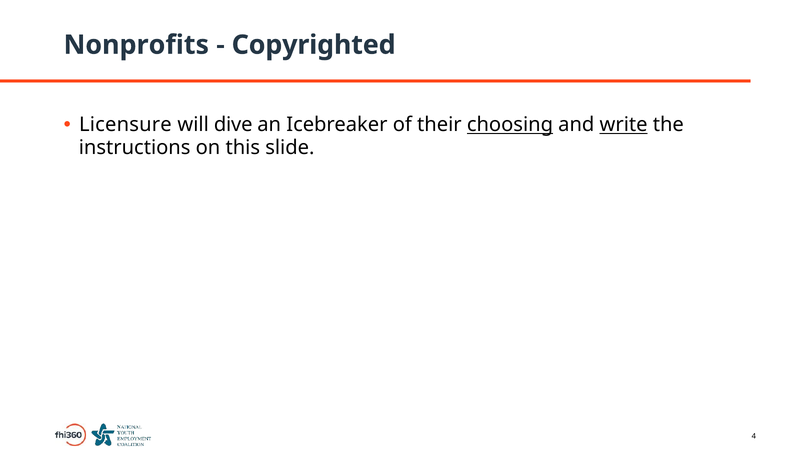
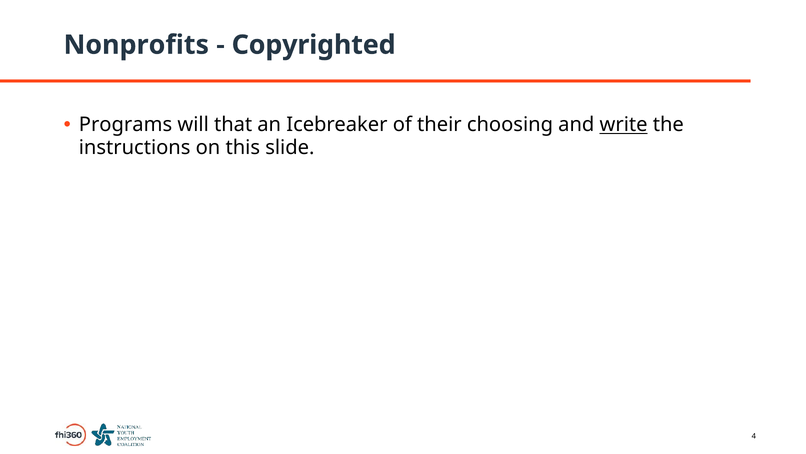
Licensure: Licensure -> Programs
dive: dive -> that
choosing underline: present -> none
